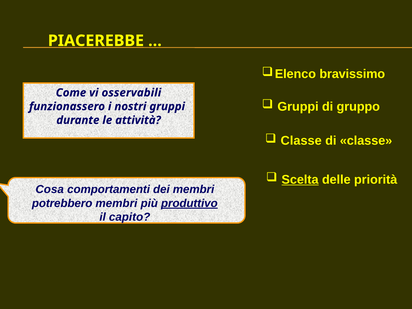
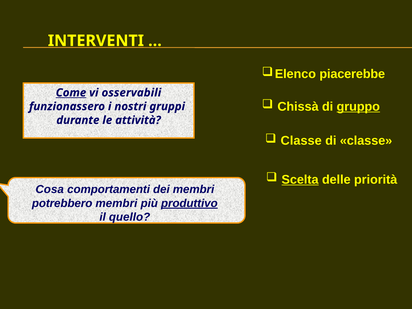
PIACEREBBE: PIACEREBBE -> INTERVENTI
bravissimo: bravissimo -> piacerebbe
Come underline: none -> present
Gruppi at (298, 107): Gruppi -> Chissà
gruppo underline: none -> present
capito: capito -> quello
